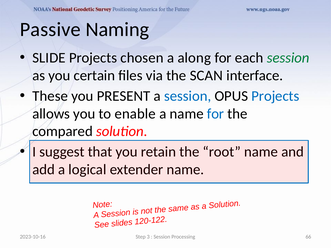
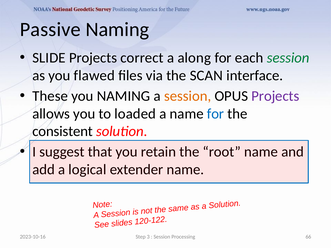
chosen: chosen -> correct
certain: certain -> flawed
you PRESENT: PRESENT -> NAMING
session at (188, 96) colour: blue -> orange
Projects at (275, 96) colour: blue -> purple
enable: enable -> loaded
compared: compared -> consistent
